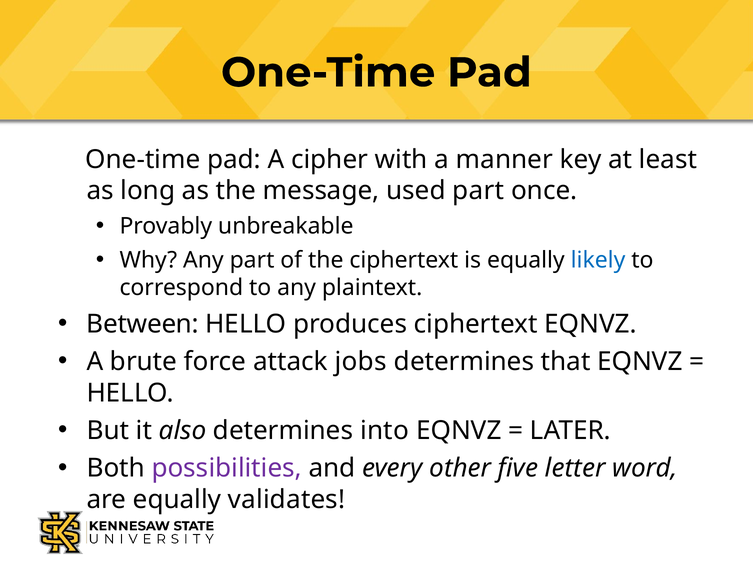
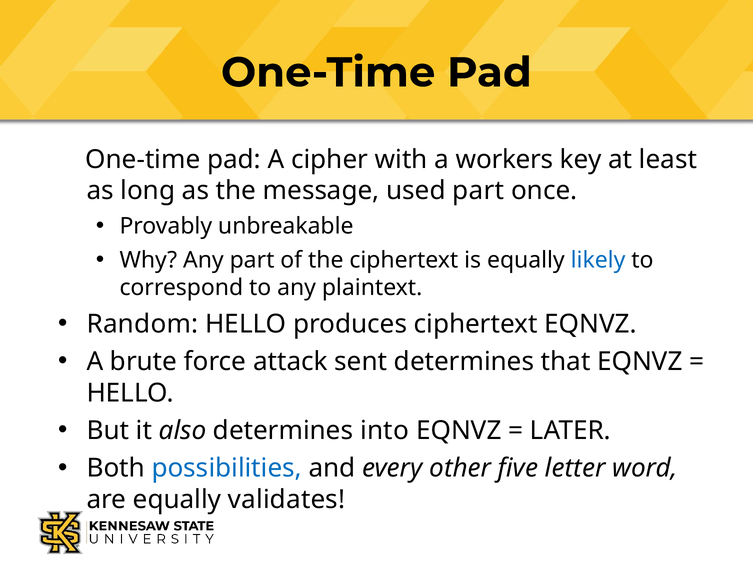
manner: manner -> workers
Between: Between -> Random
jobs: jobs -> sent
possibilities colour: purple -> blue
